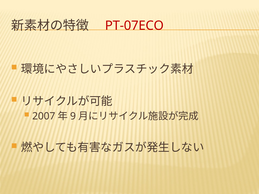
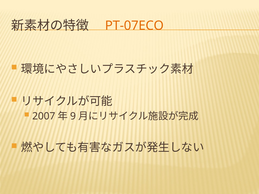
PT-07ECO colour: red -> orange
